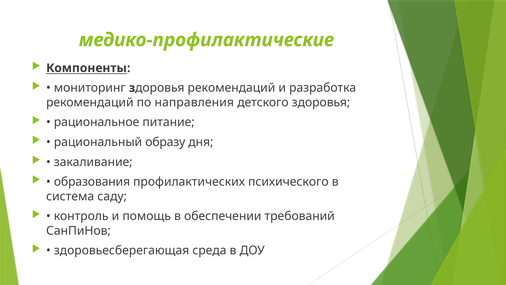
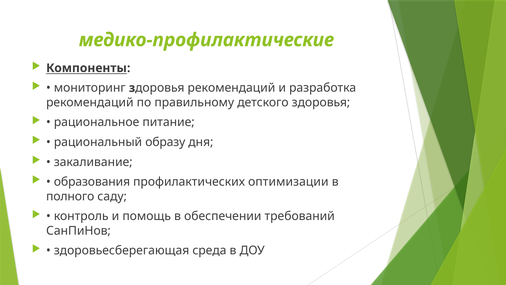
направления: направления -> правильному
психического: психического -> оптимизации
система: система -> полного
